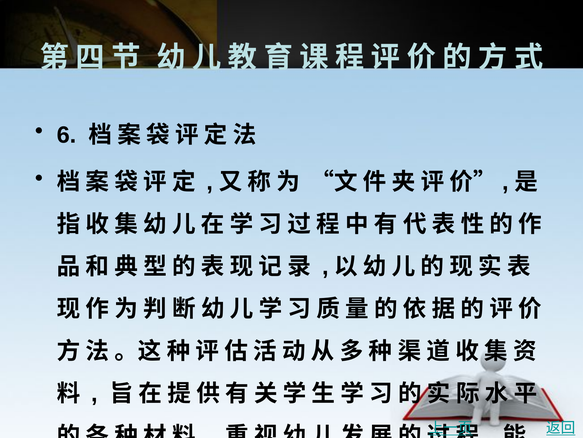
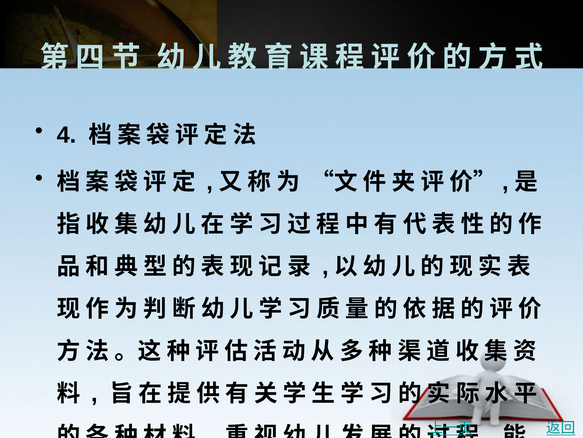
6: 6 -> 4
